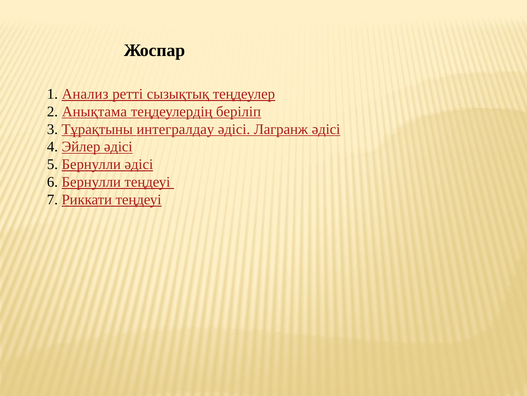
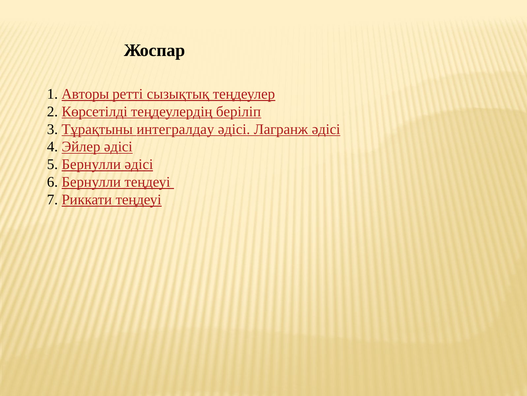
Анализ: Анализ -> Авторы
Анықтама: Анықтама -> Көрсетілді
